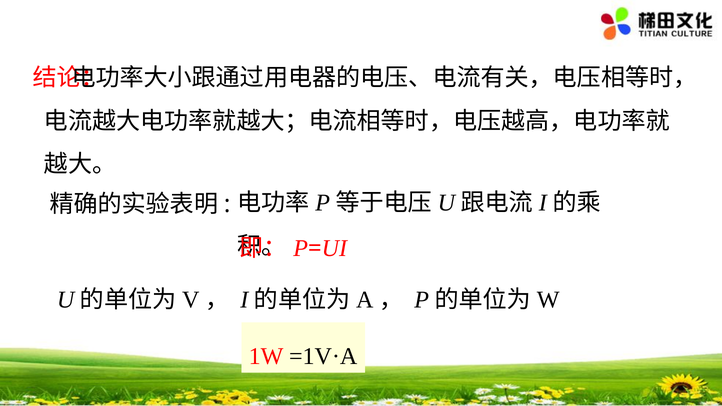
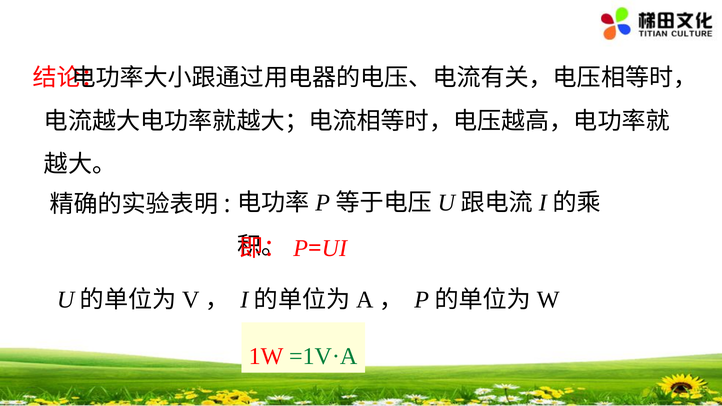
=1V·A colour: black -> green
